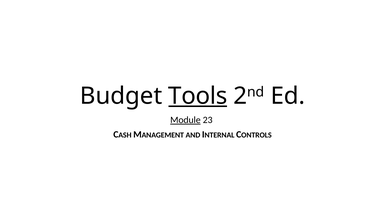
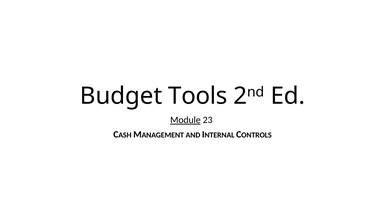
Tools underline: present -> none
